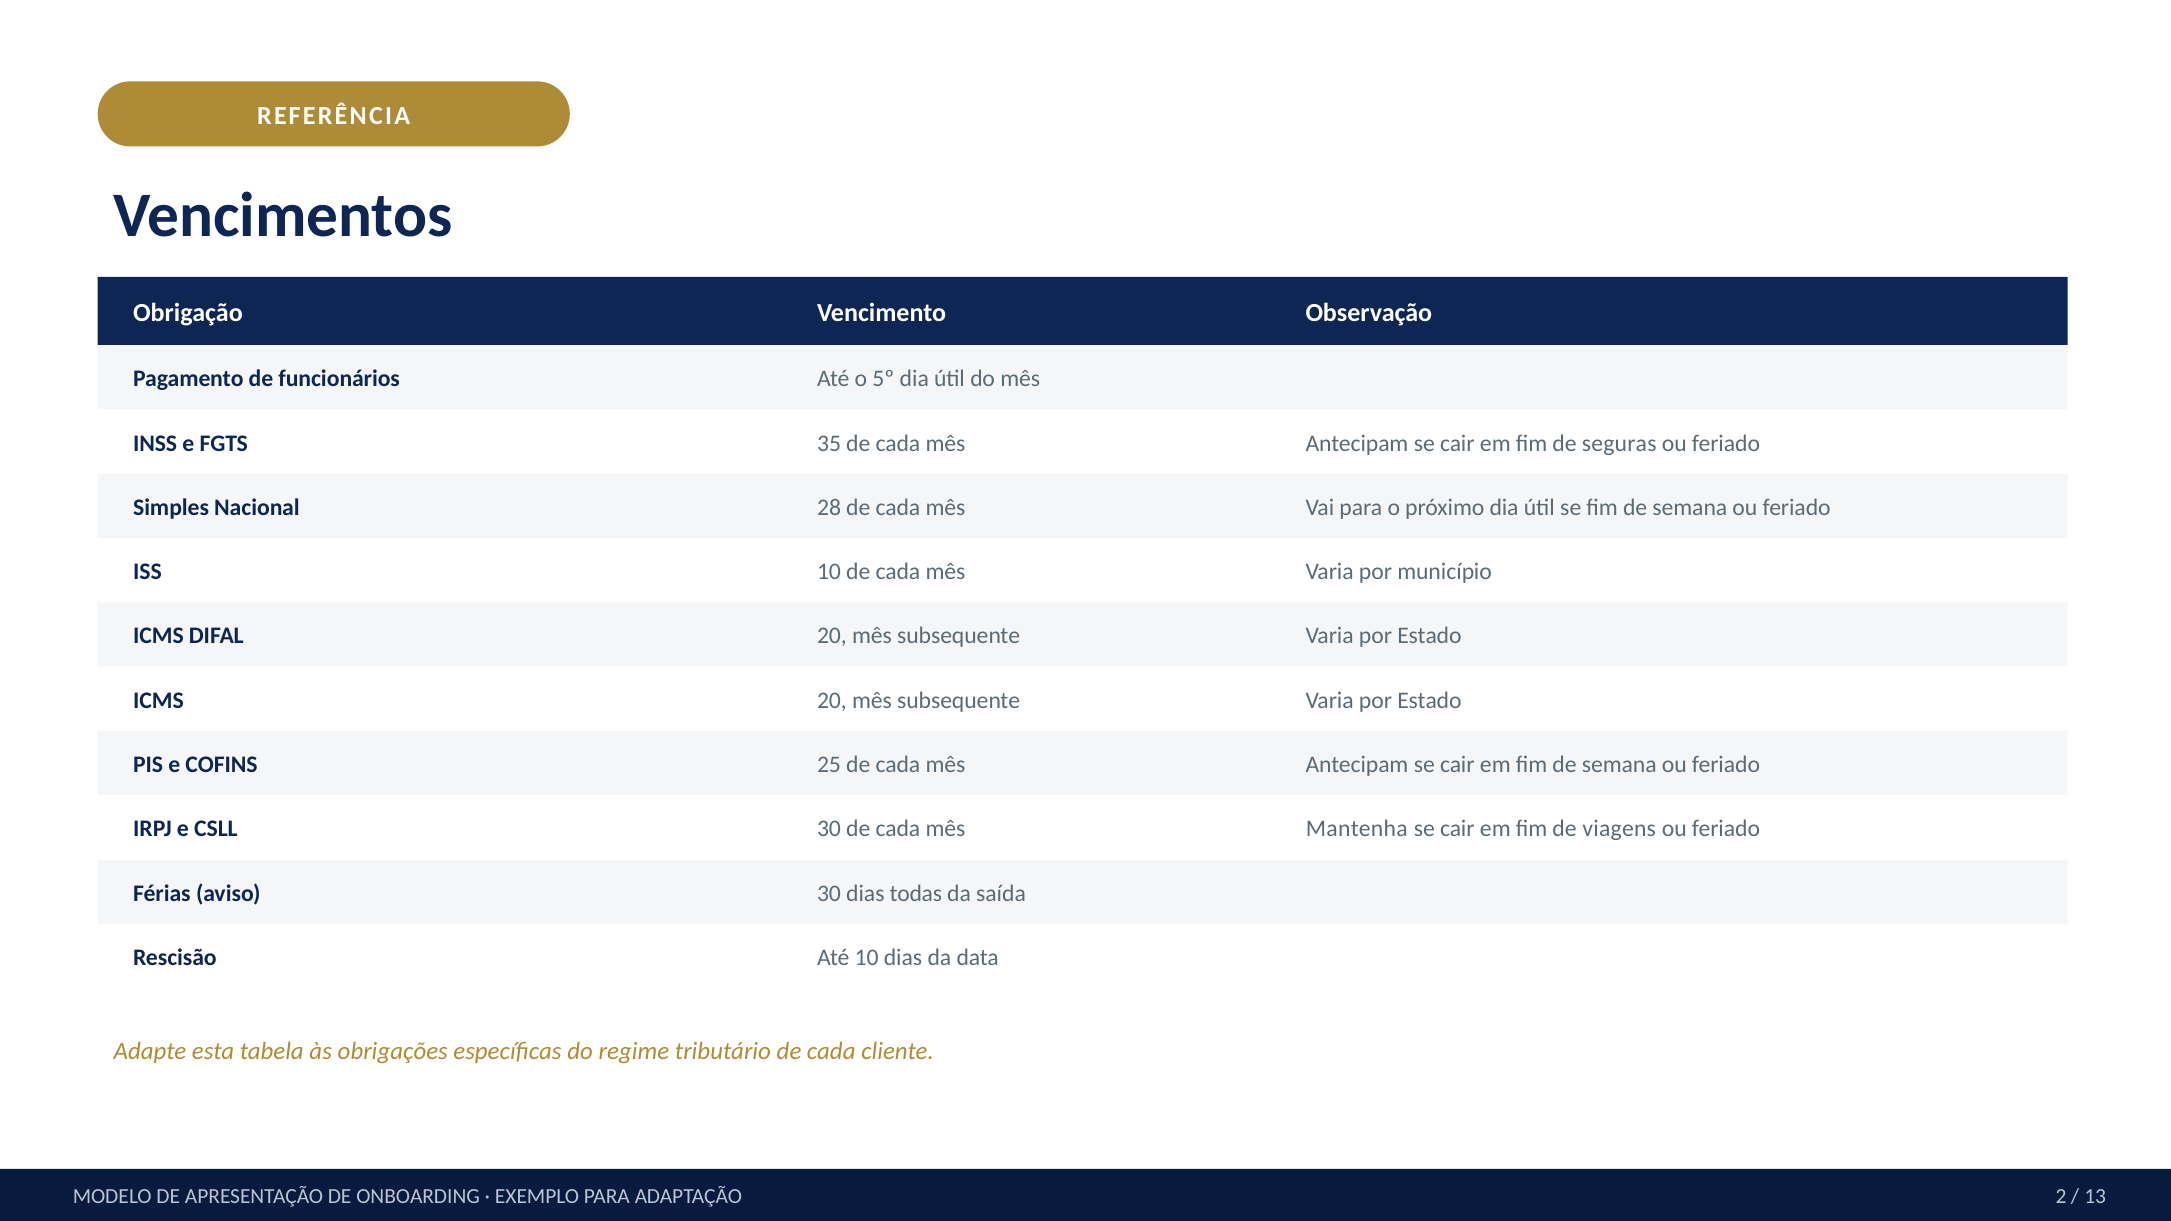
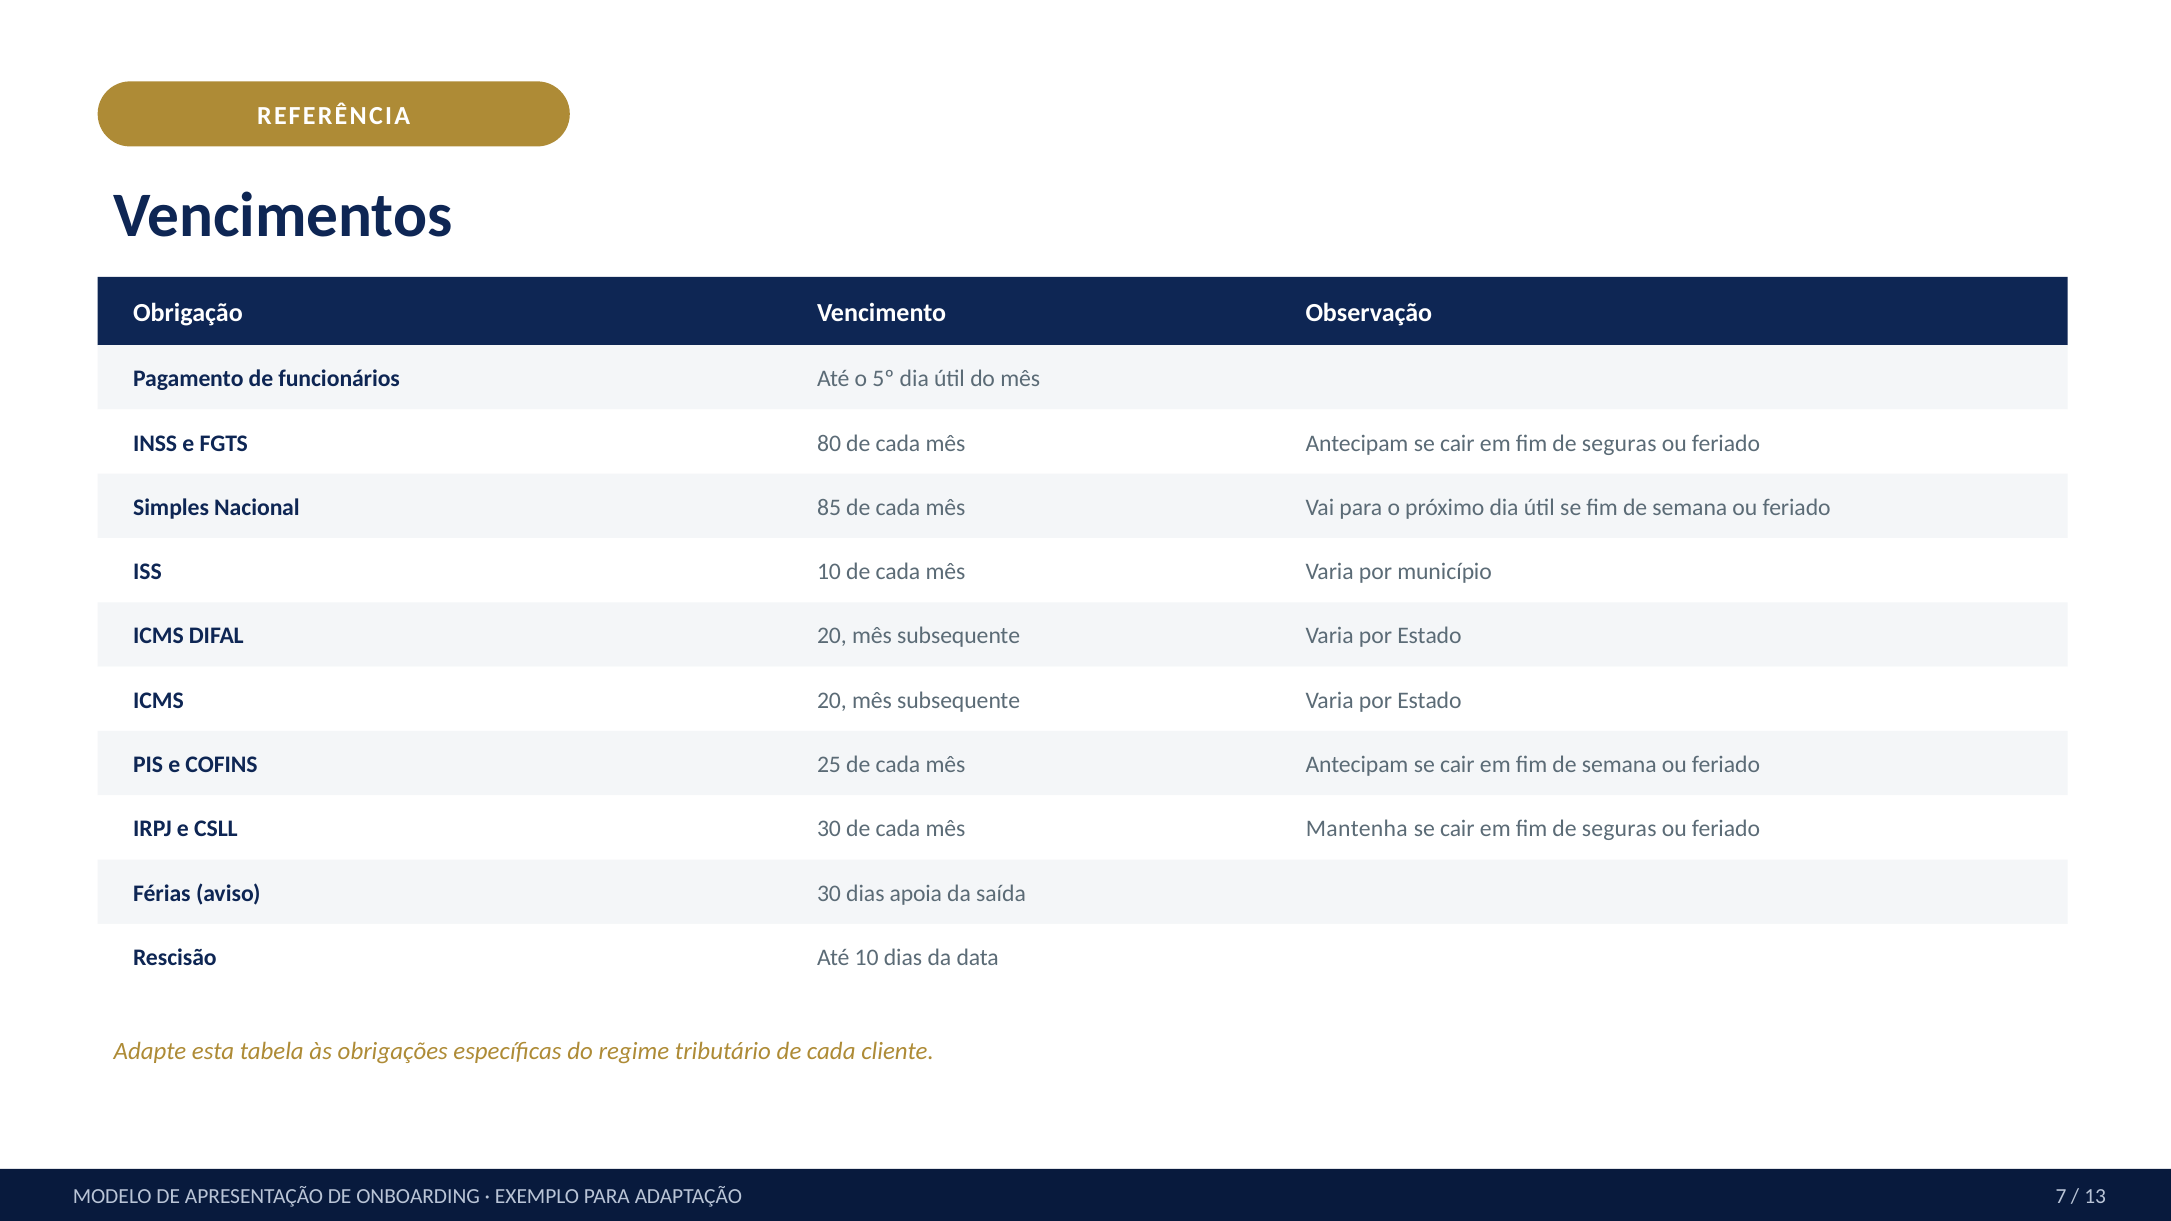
35: 35 -> 80
28: 28 -> 85
viagens at (1619, 829): viagens -> seguras
todas: todas -> apoia
2: 2 -> 7
